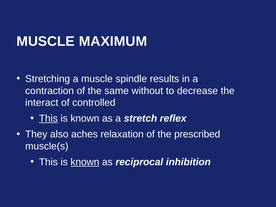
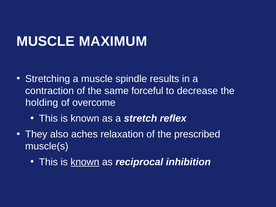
without: without -> forceful
interact: interact -> holding
controlled: controlled -> overcome
This at (48, 118) underline: present -> none
